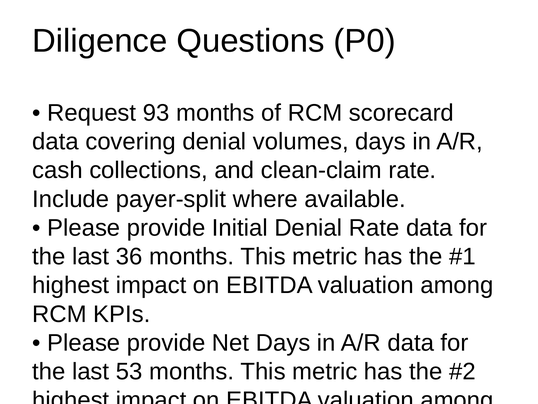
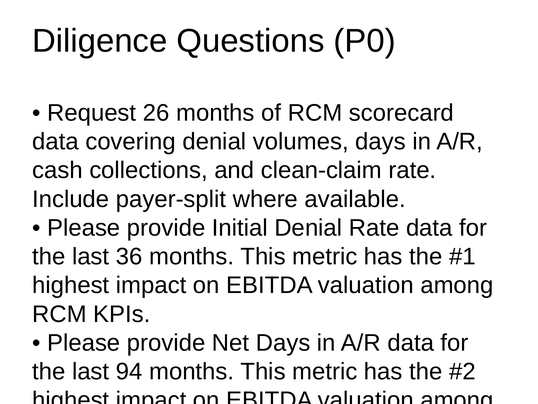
93: 93 -> 26
53: 53 -> 94
